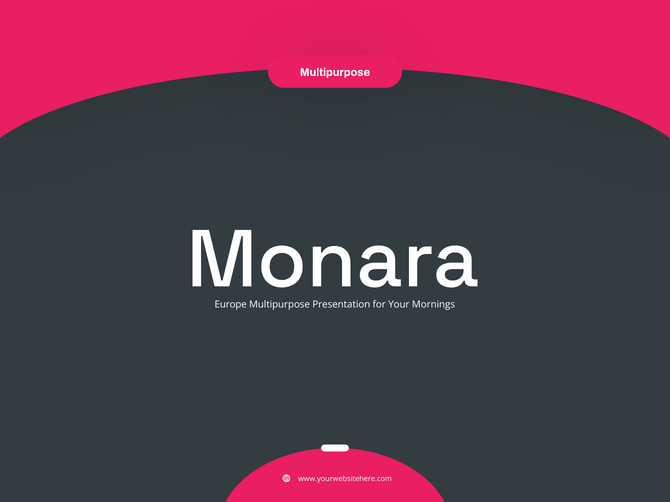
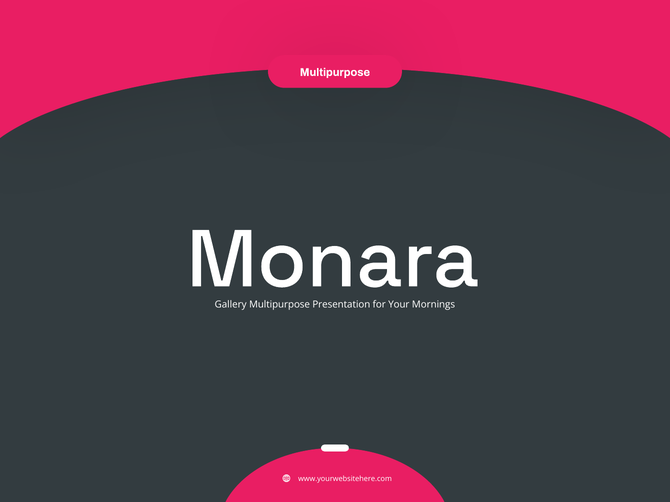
Europe: Europe -> Gallery
